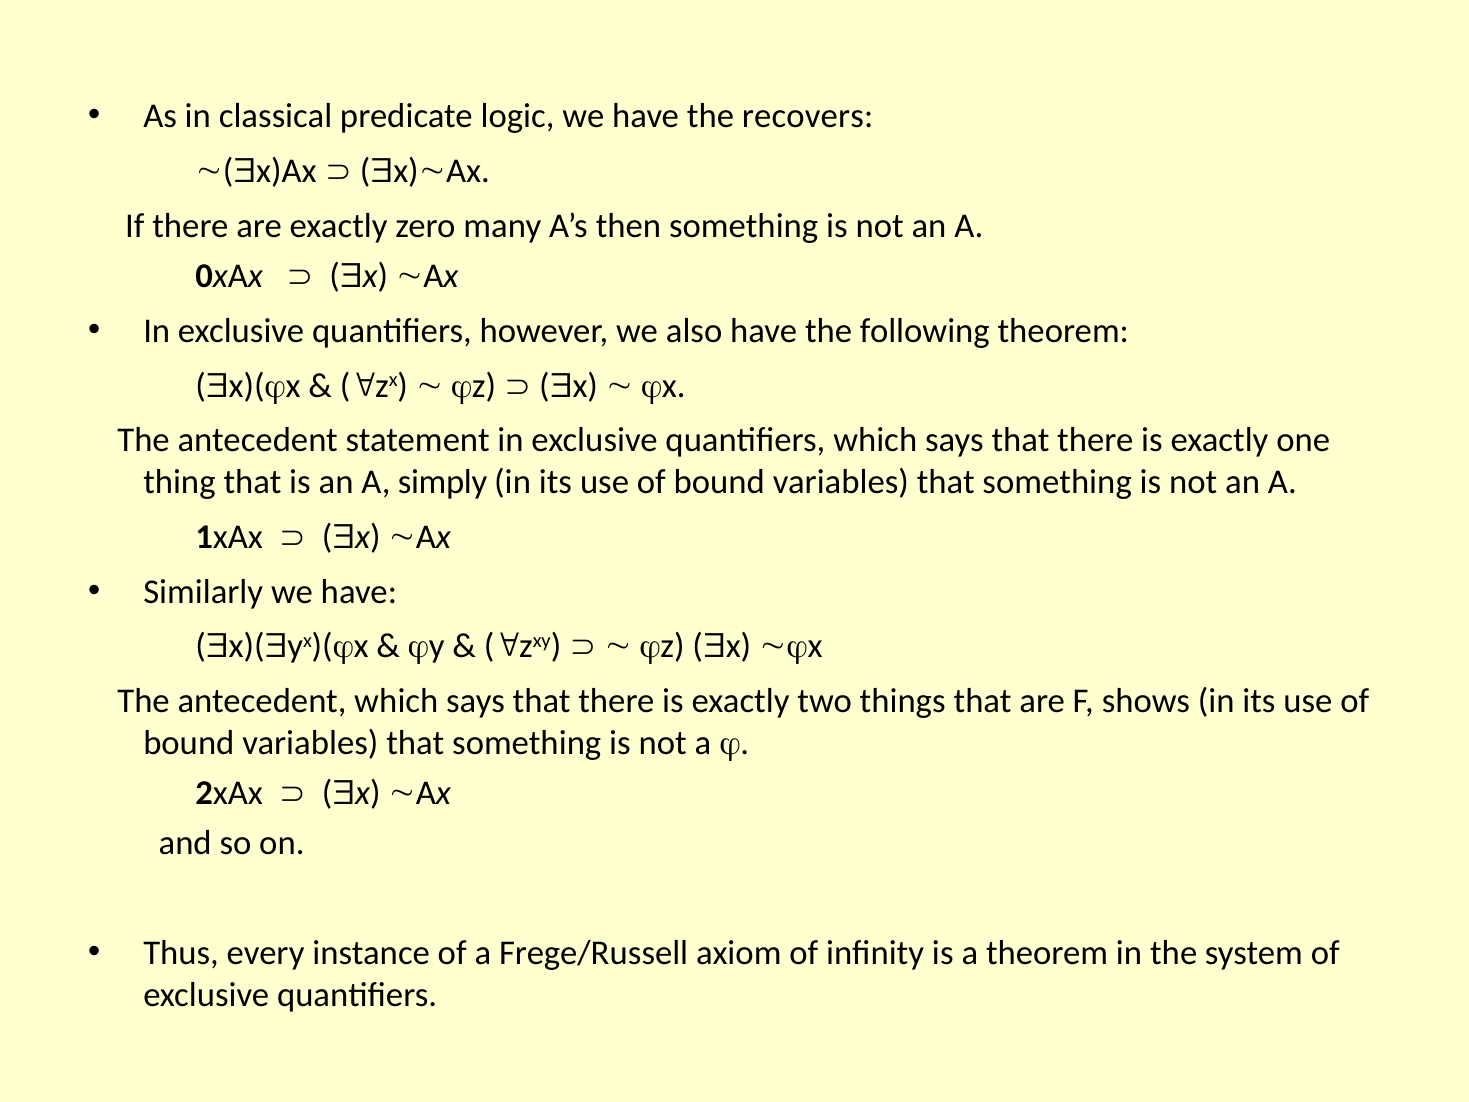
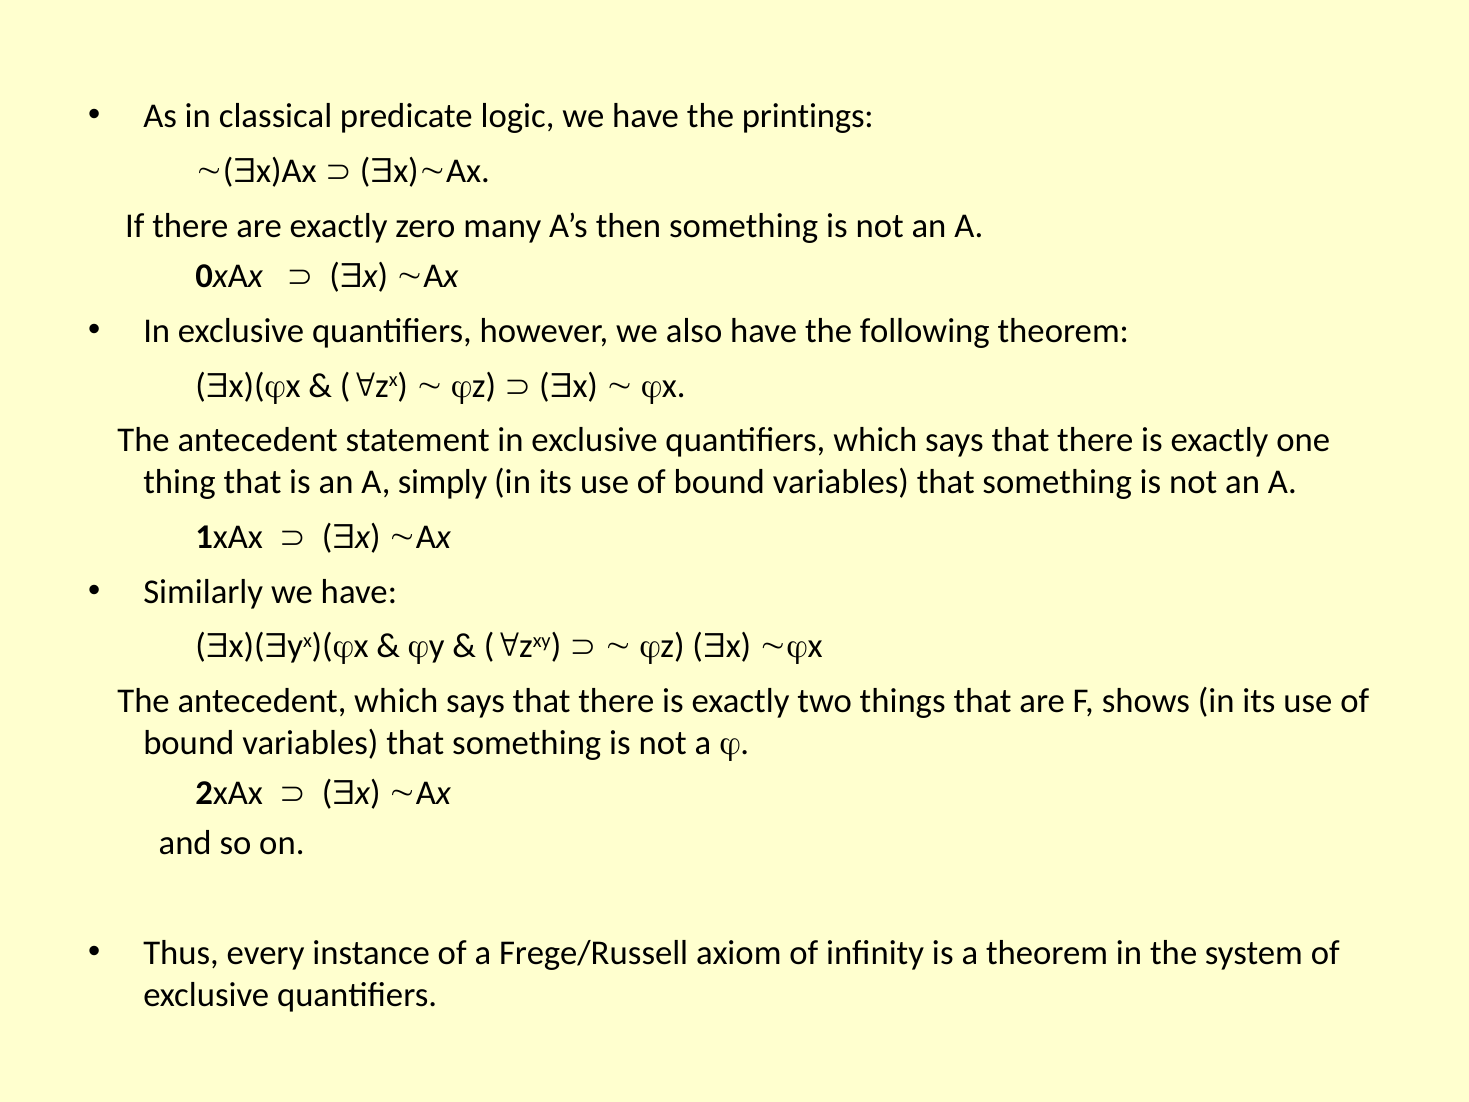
recovers: recovers -> printings
